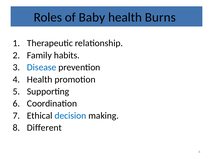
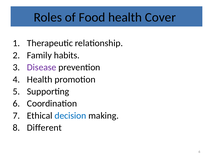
Baby: Baby -> Food
Burns: Burns -> Cover
Disease colour: blue -> purple
